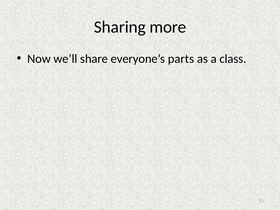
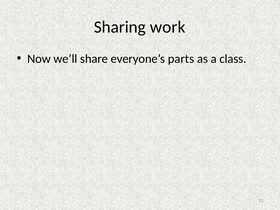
more: more -> work
